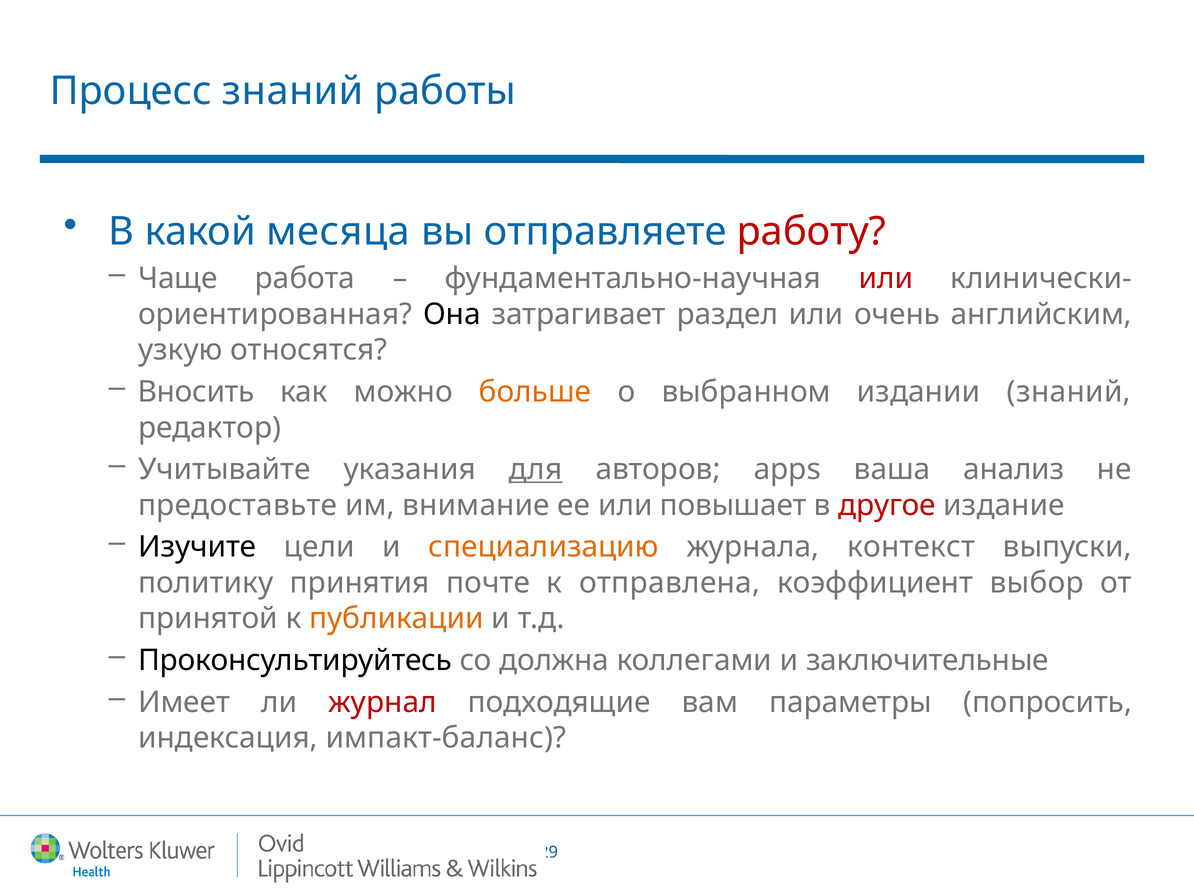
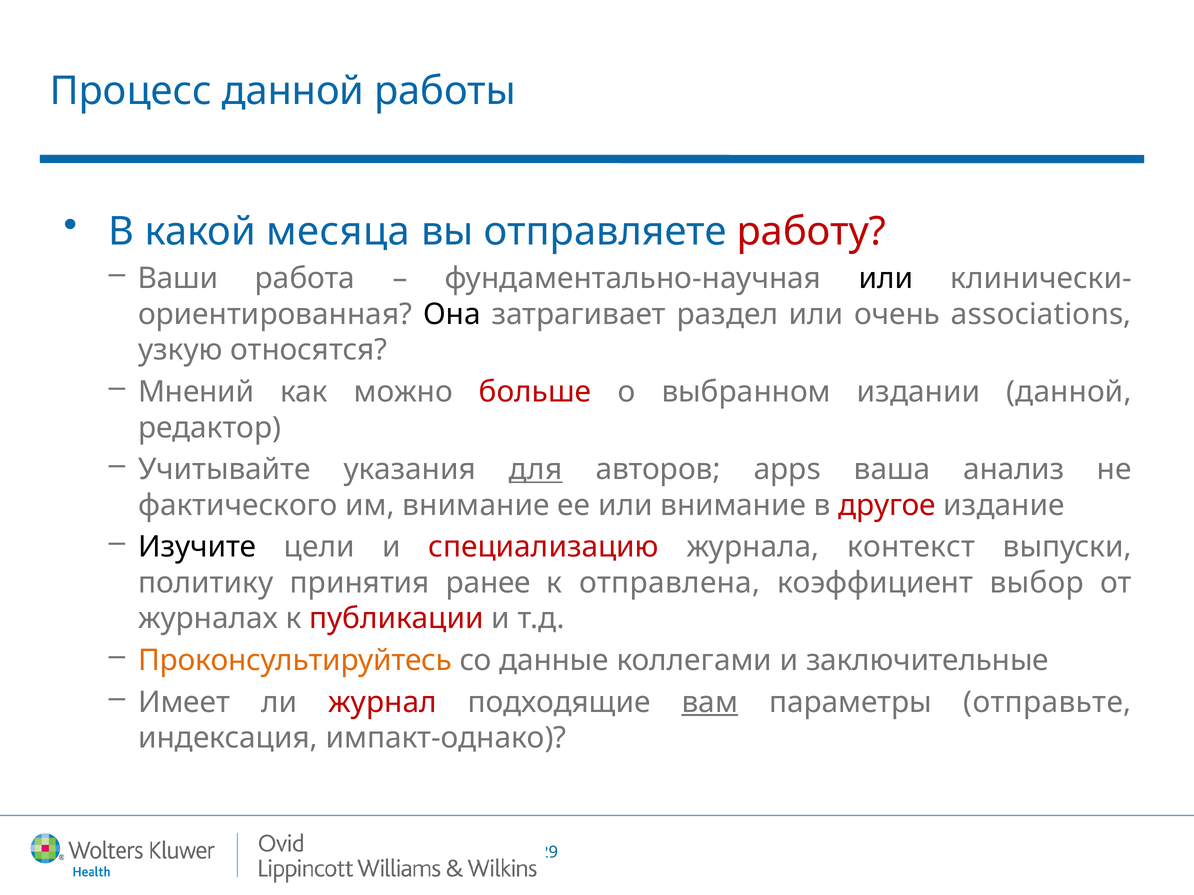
Процесс знаний: знаний -> данной
Чаще: Чаще -> Ваши
или at (886, 279) colour: red -> black
английским: английским -> associations
Вносить: Вносить -> Мнений
больше colour: orange -> red
издании знаний: знаний -> данной
предоставьте: предоставьте -> фактического
или повышает: повышает -> внимание
специализацию colour: orange -> red
почте: почте -> ранее
принятой: принятой -> журналах
публикации colour: orange -> red
Проконсультируйтесь colour: black -> orange
должна: должна -> данные
вам underline: none -> present
попросить: попросить -> отправьте
импакт-баланс: импакт-баланс -> импакт-однако
